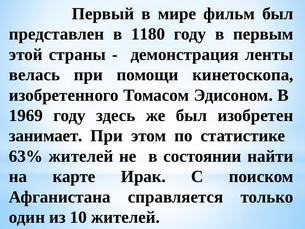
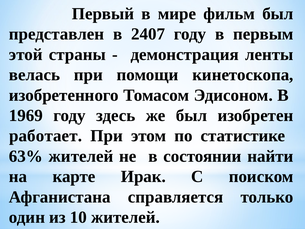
1180: 1180 -> 2407
занимает: занимает -> работает
